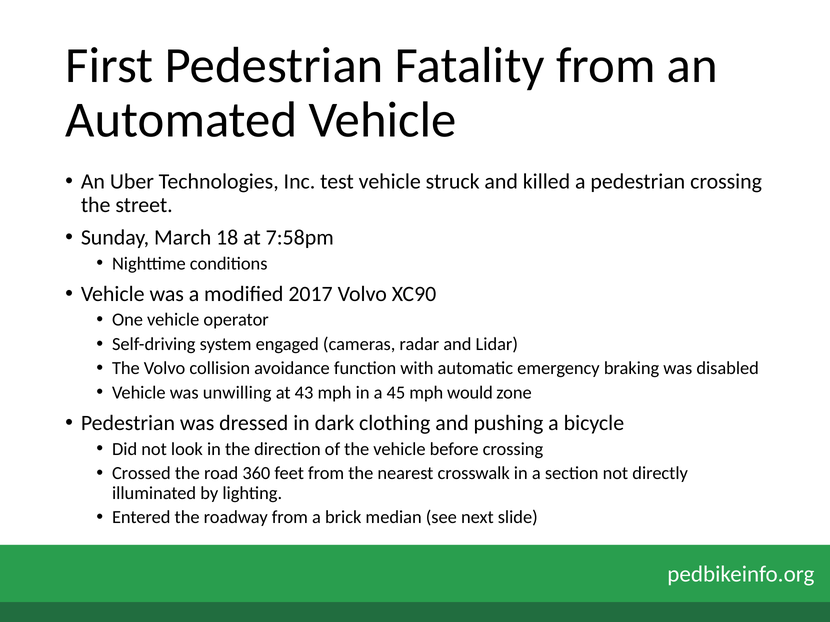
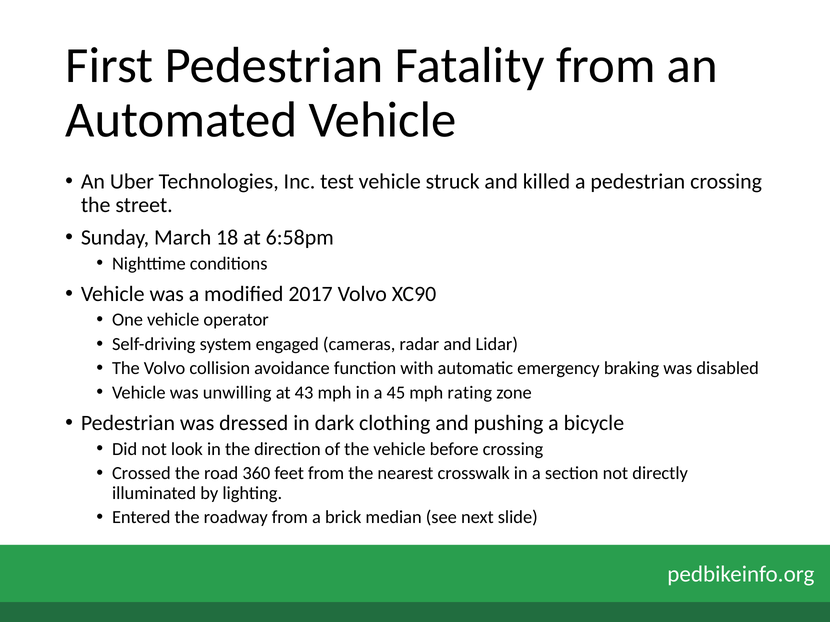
7:58pm: 7:58pm -> 6:58pm
would: would -> rating
